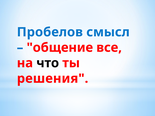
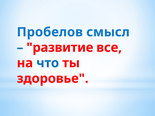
общение: общение -> развитие
что colour: black -> blue
решения: решения -> здоровье
